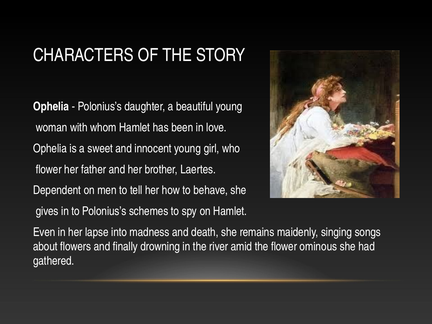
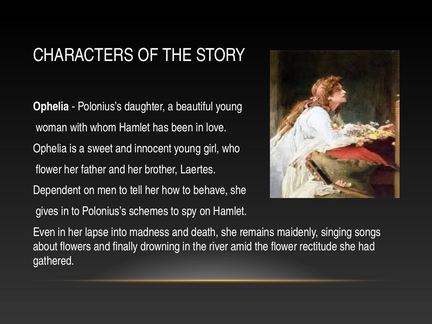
ominous: ominous -> rectitude
